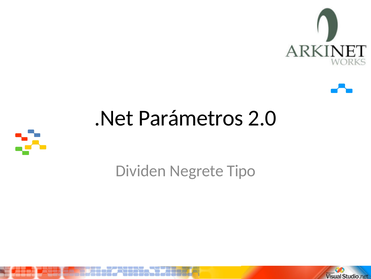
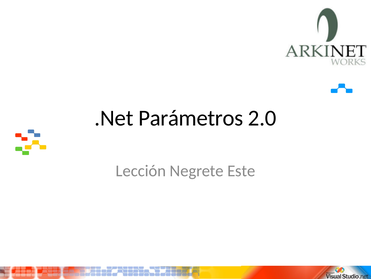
Dividen: Dividen -> Lección
Tipo: Tipo -> Este
